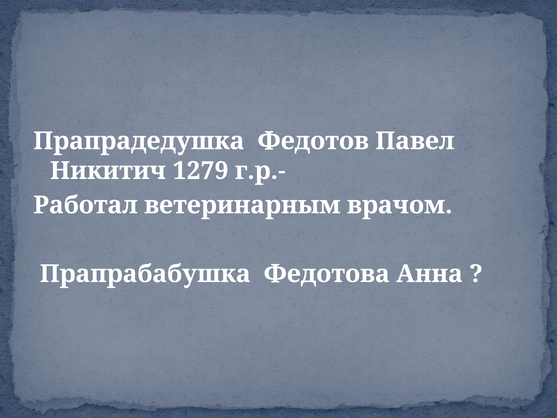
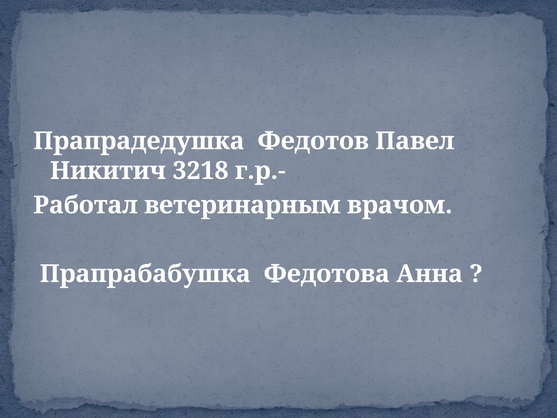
1279: 1279 -> 3218
